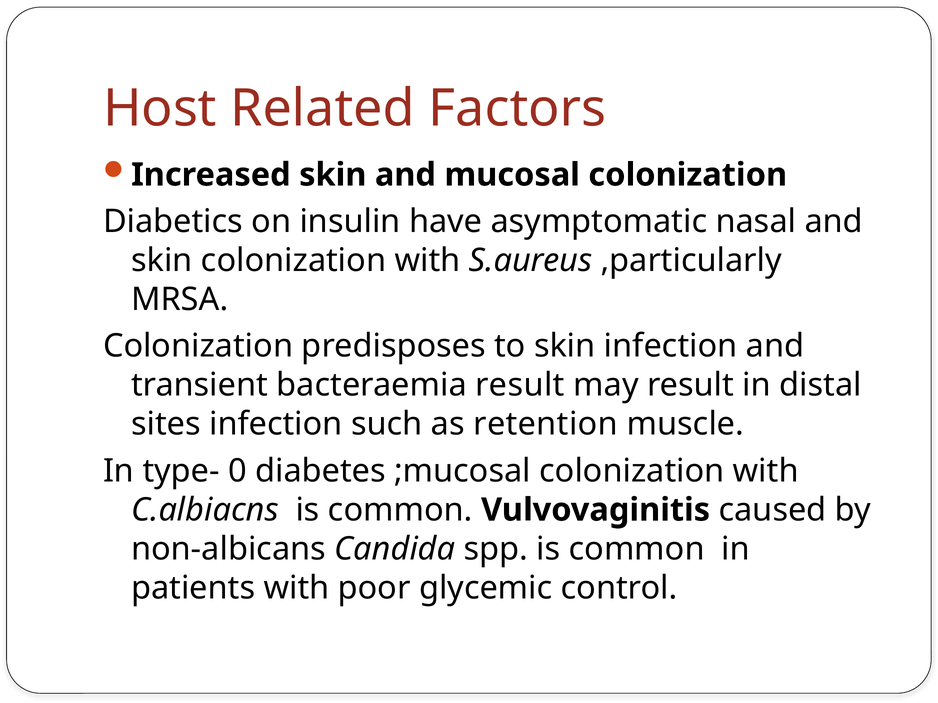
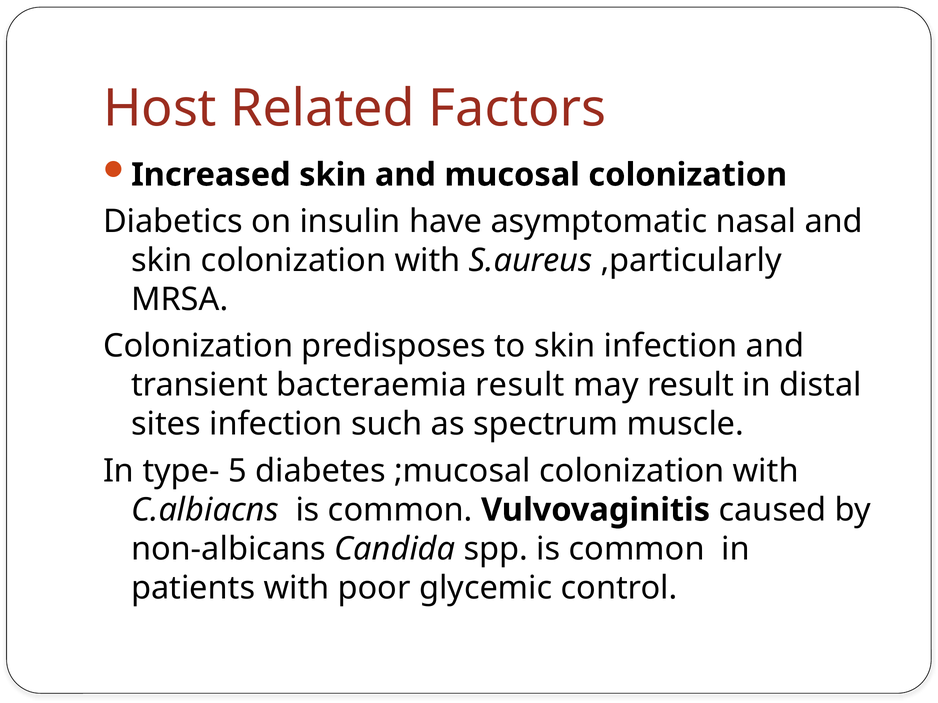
retention: retention -> spectrum
0: 0 -> 5
